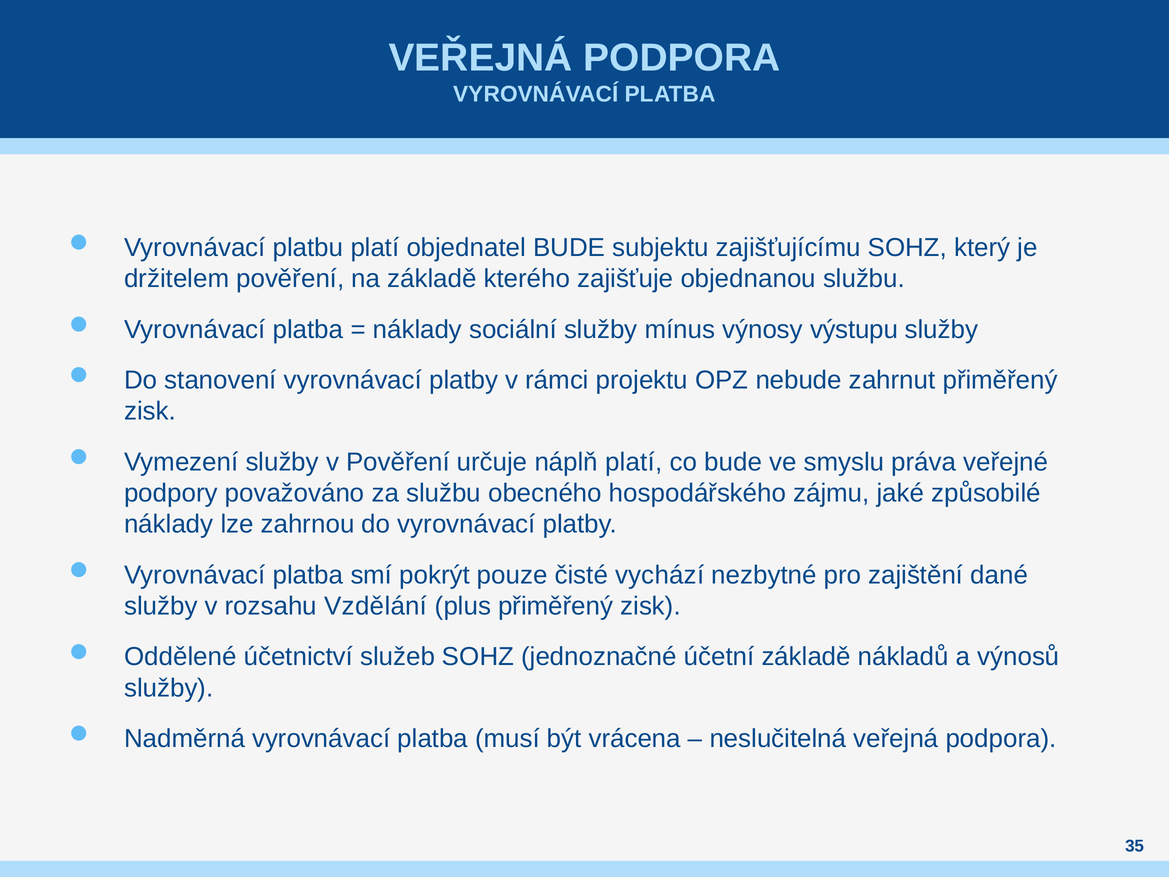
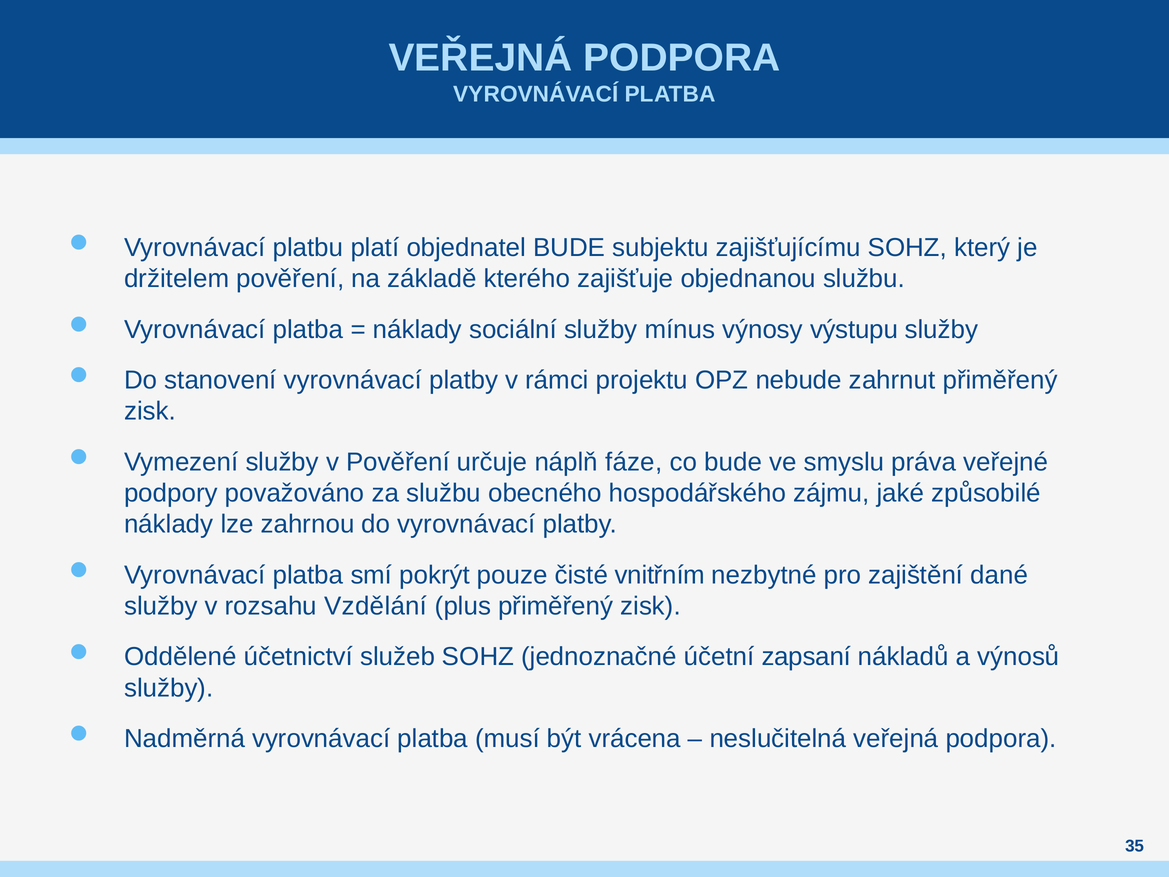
náplň platí: platí -> fáze
vychází: vychází -> vnitřním
účetní základě: základě -> zapsaní
